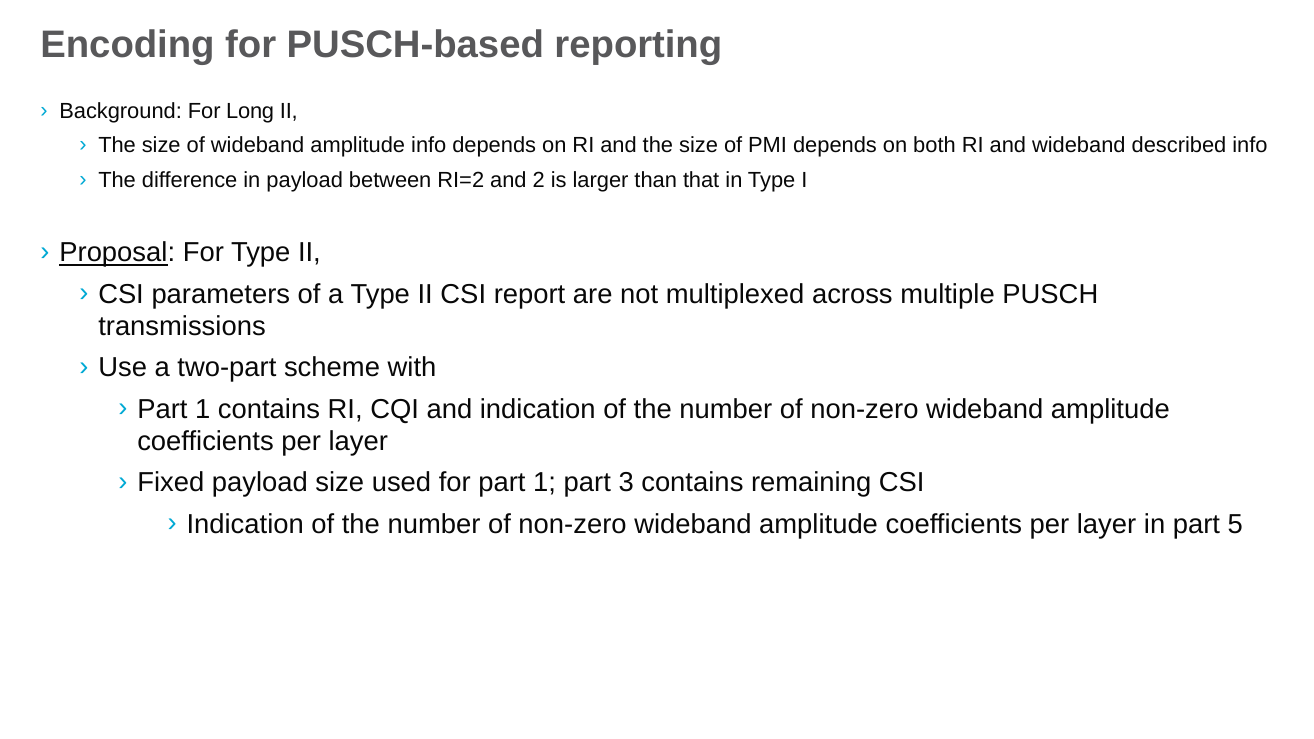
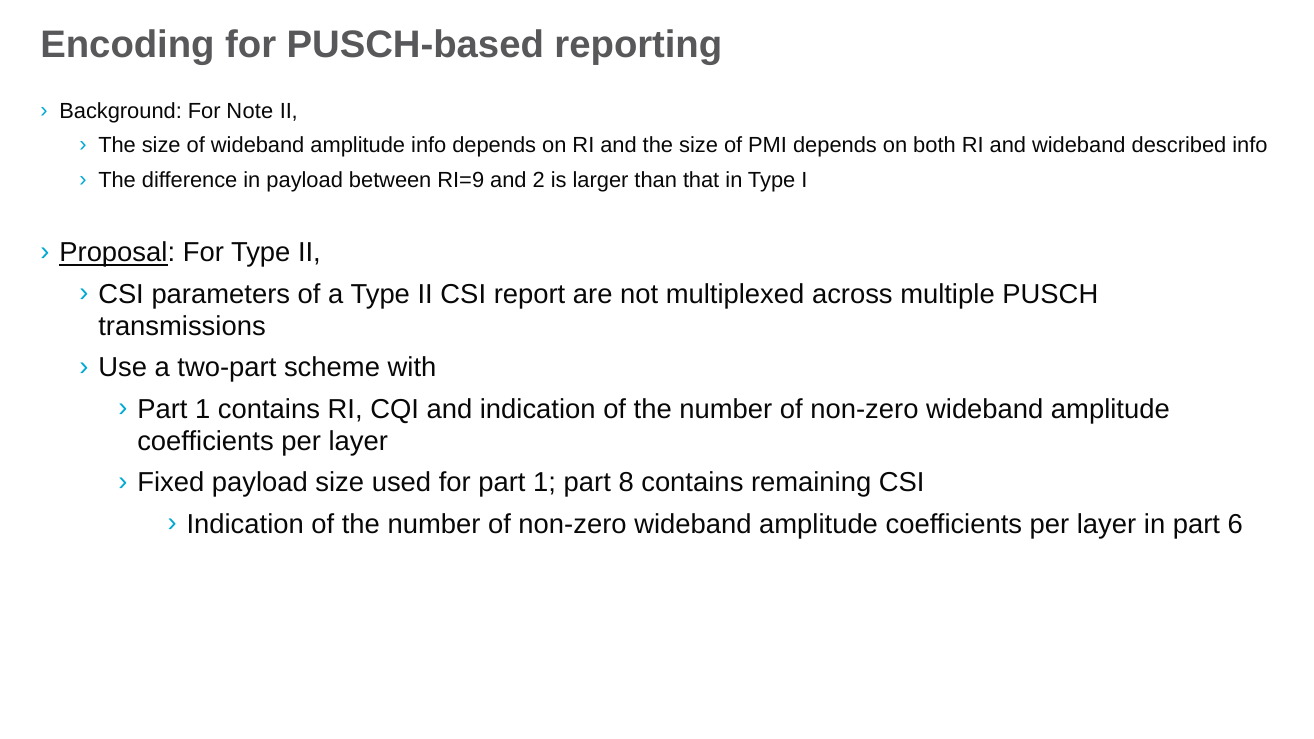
Long: Long -> Note
RI=2: RI=2 -> RI=9
3: 3 -> 8
5: 5 -> 6
